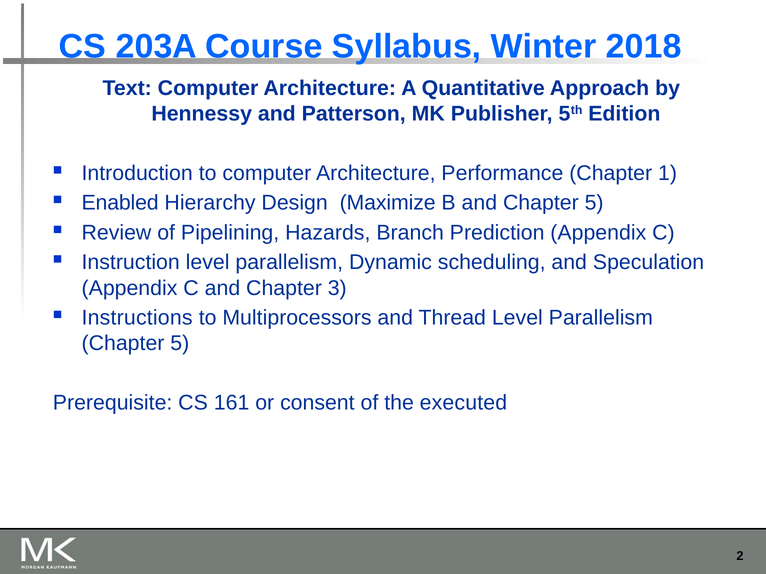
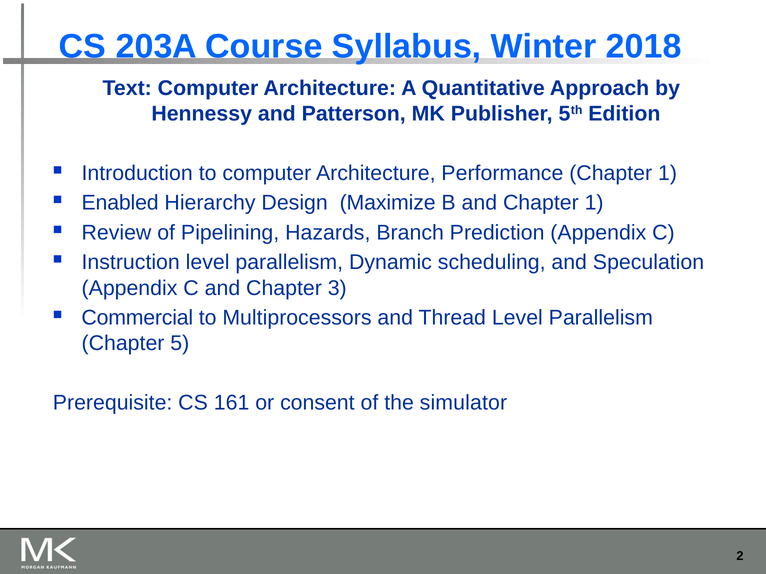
and Chapter 5: 5 -> 1
Instructions: Instructions -> Commercial
executed: executed -> simulator
